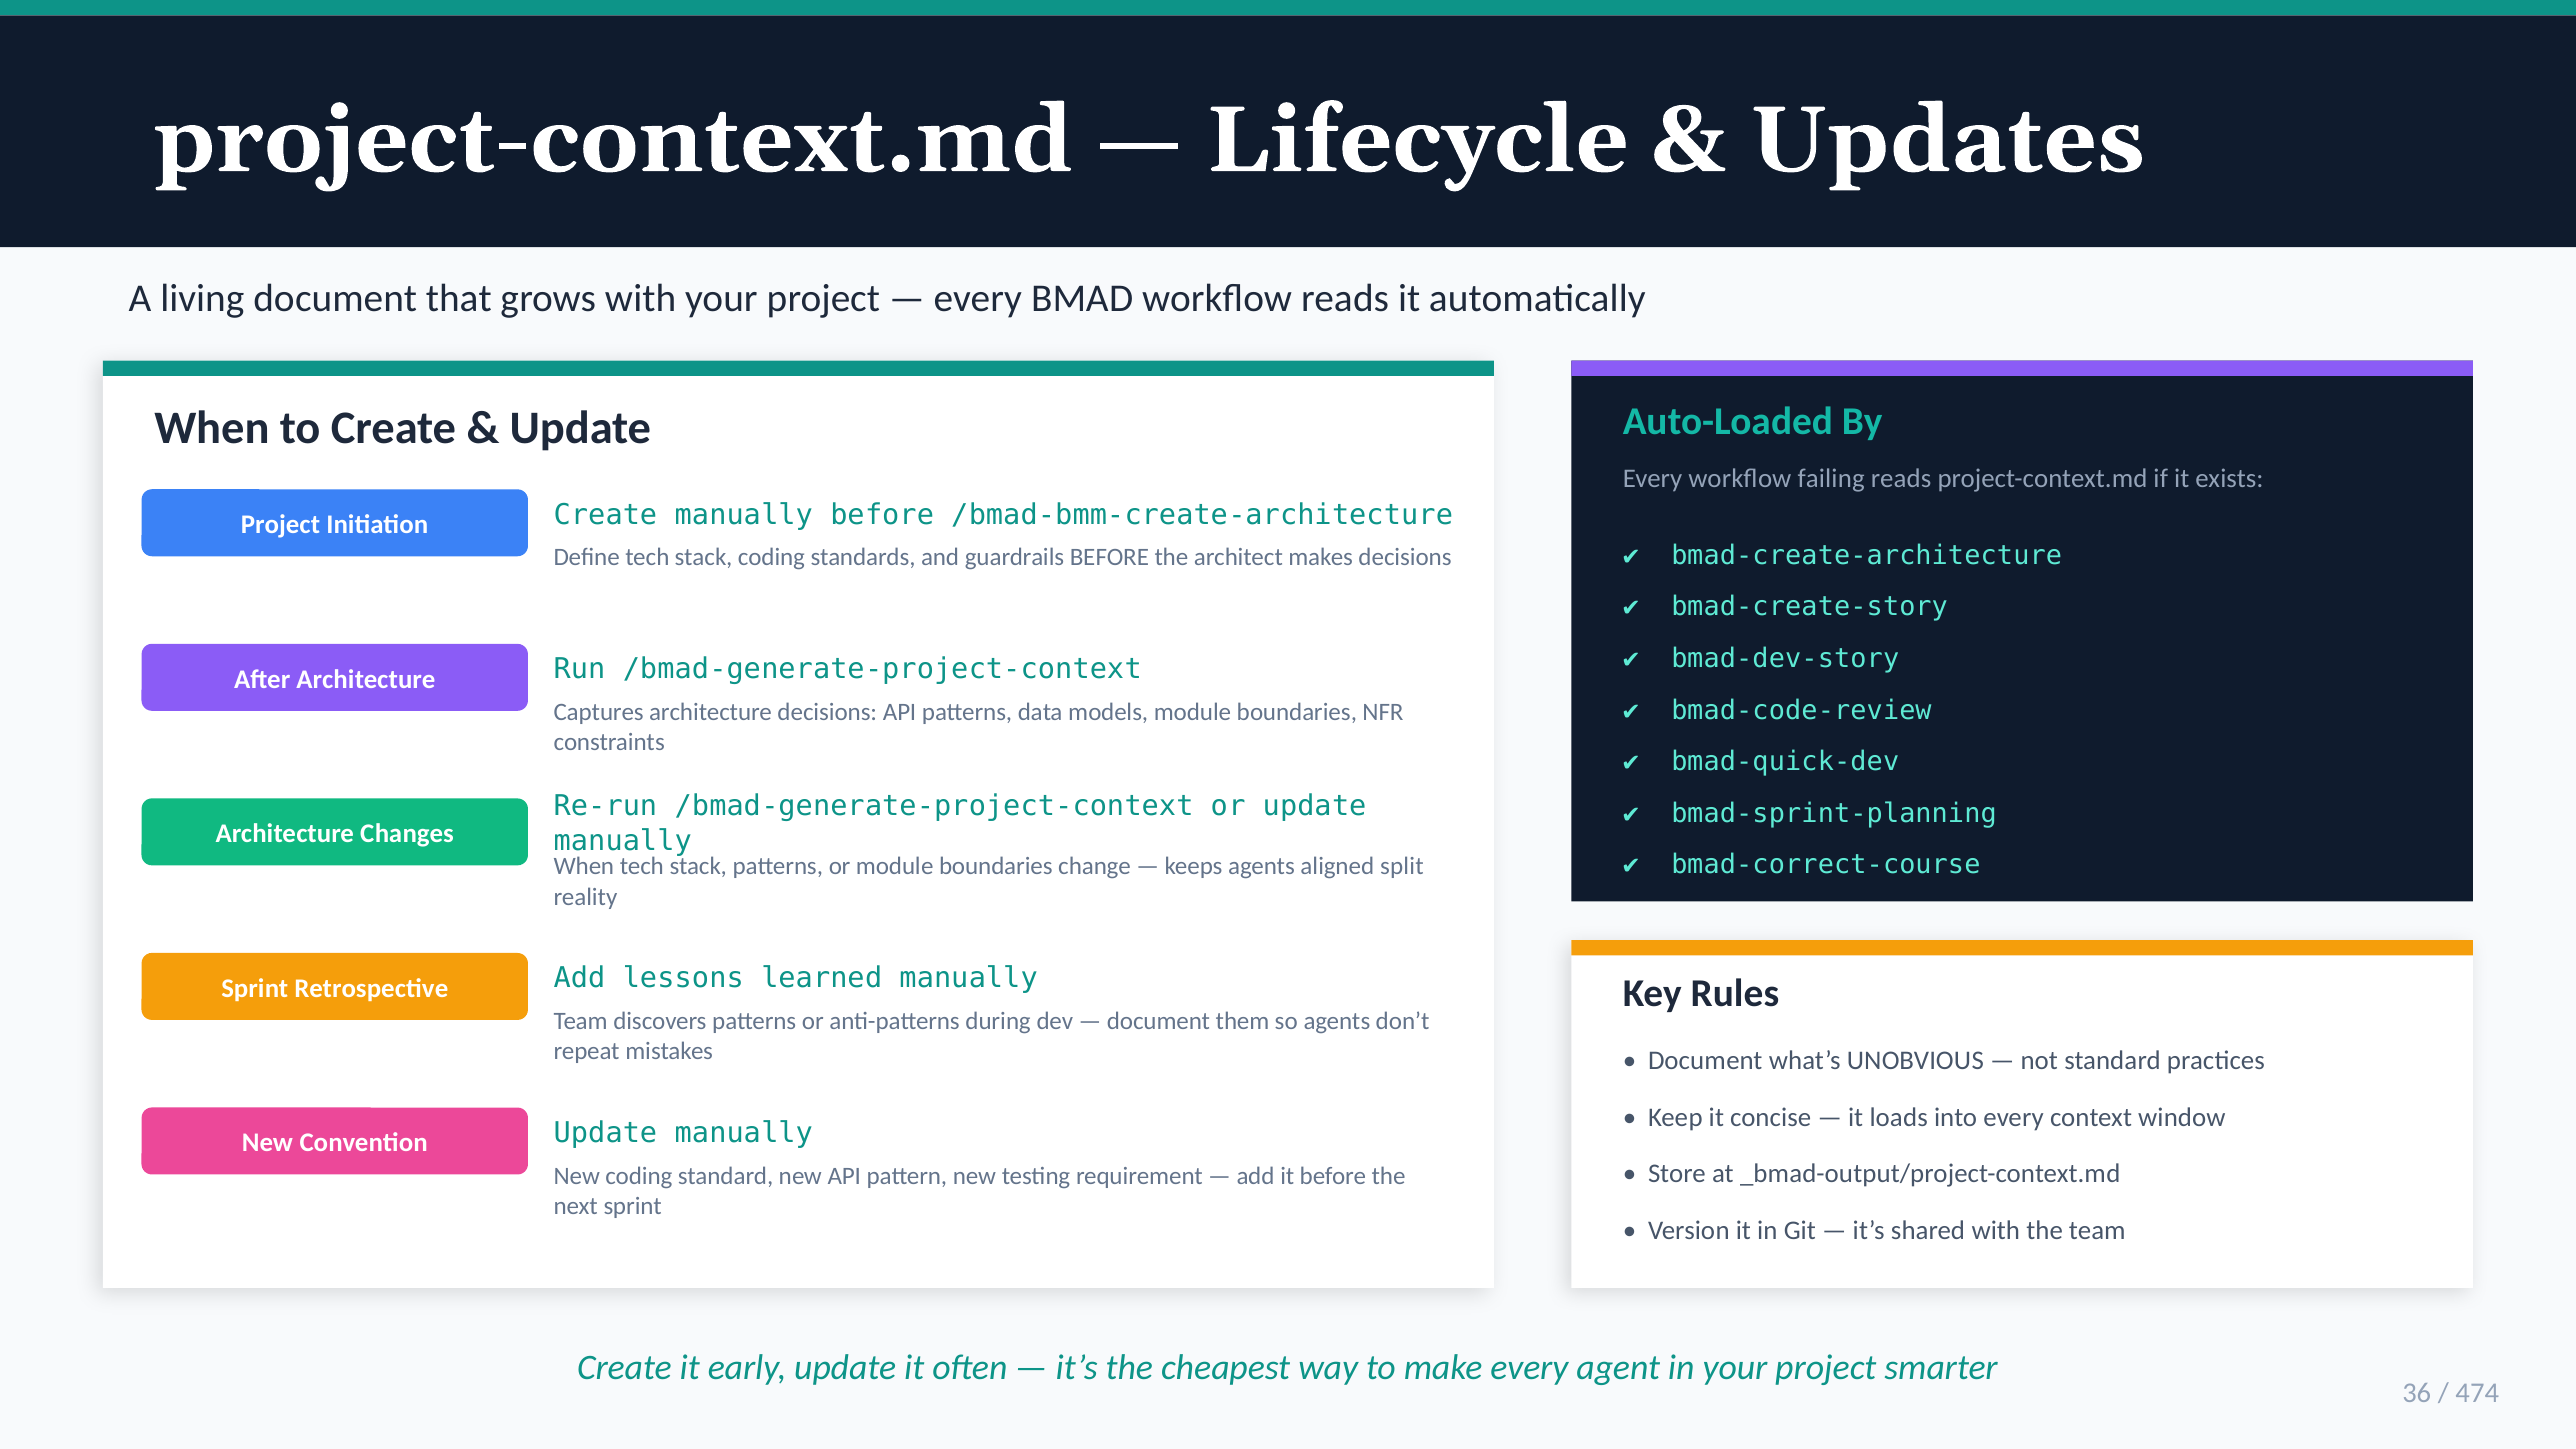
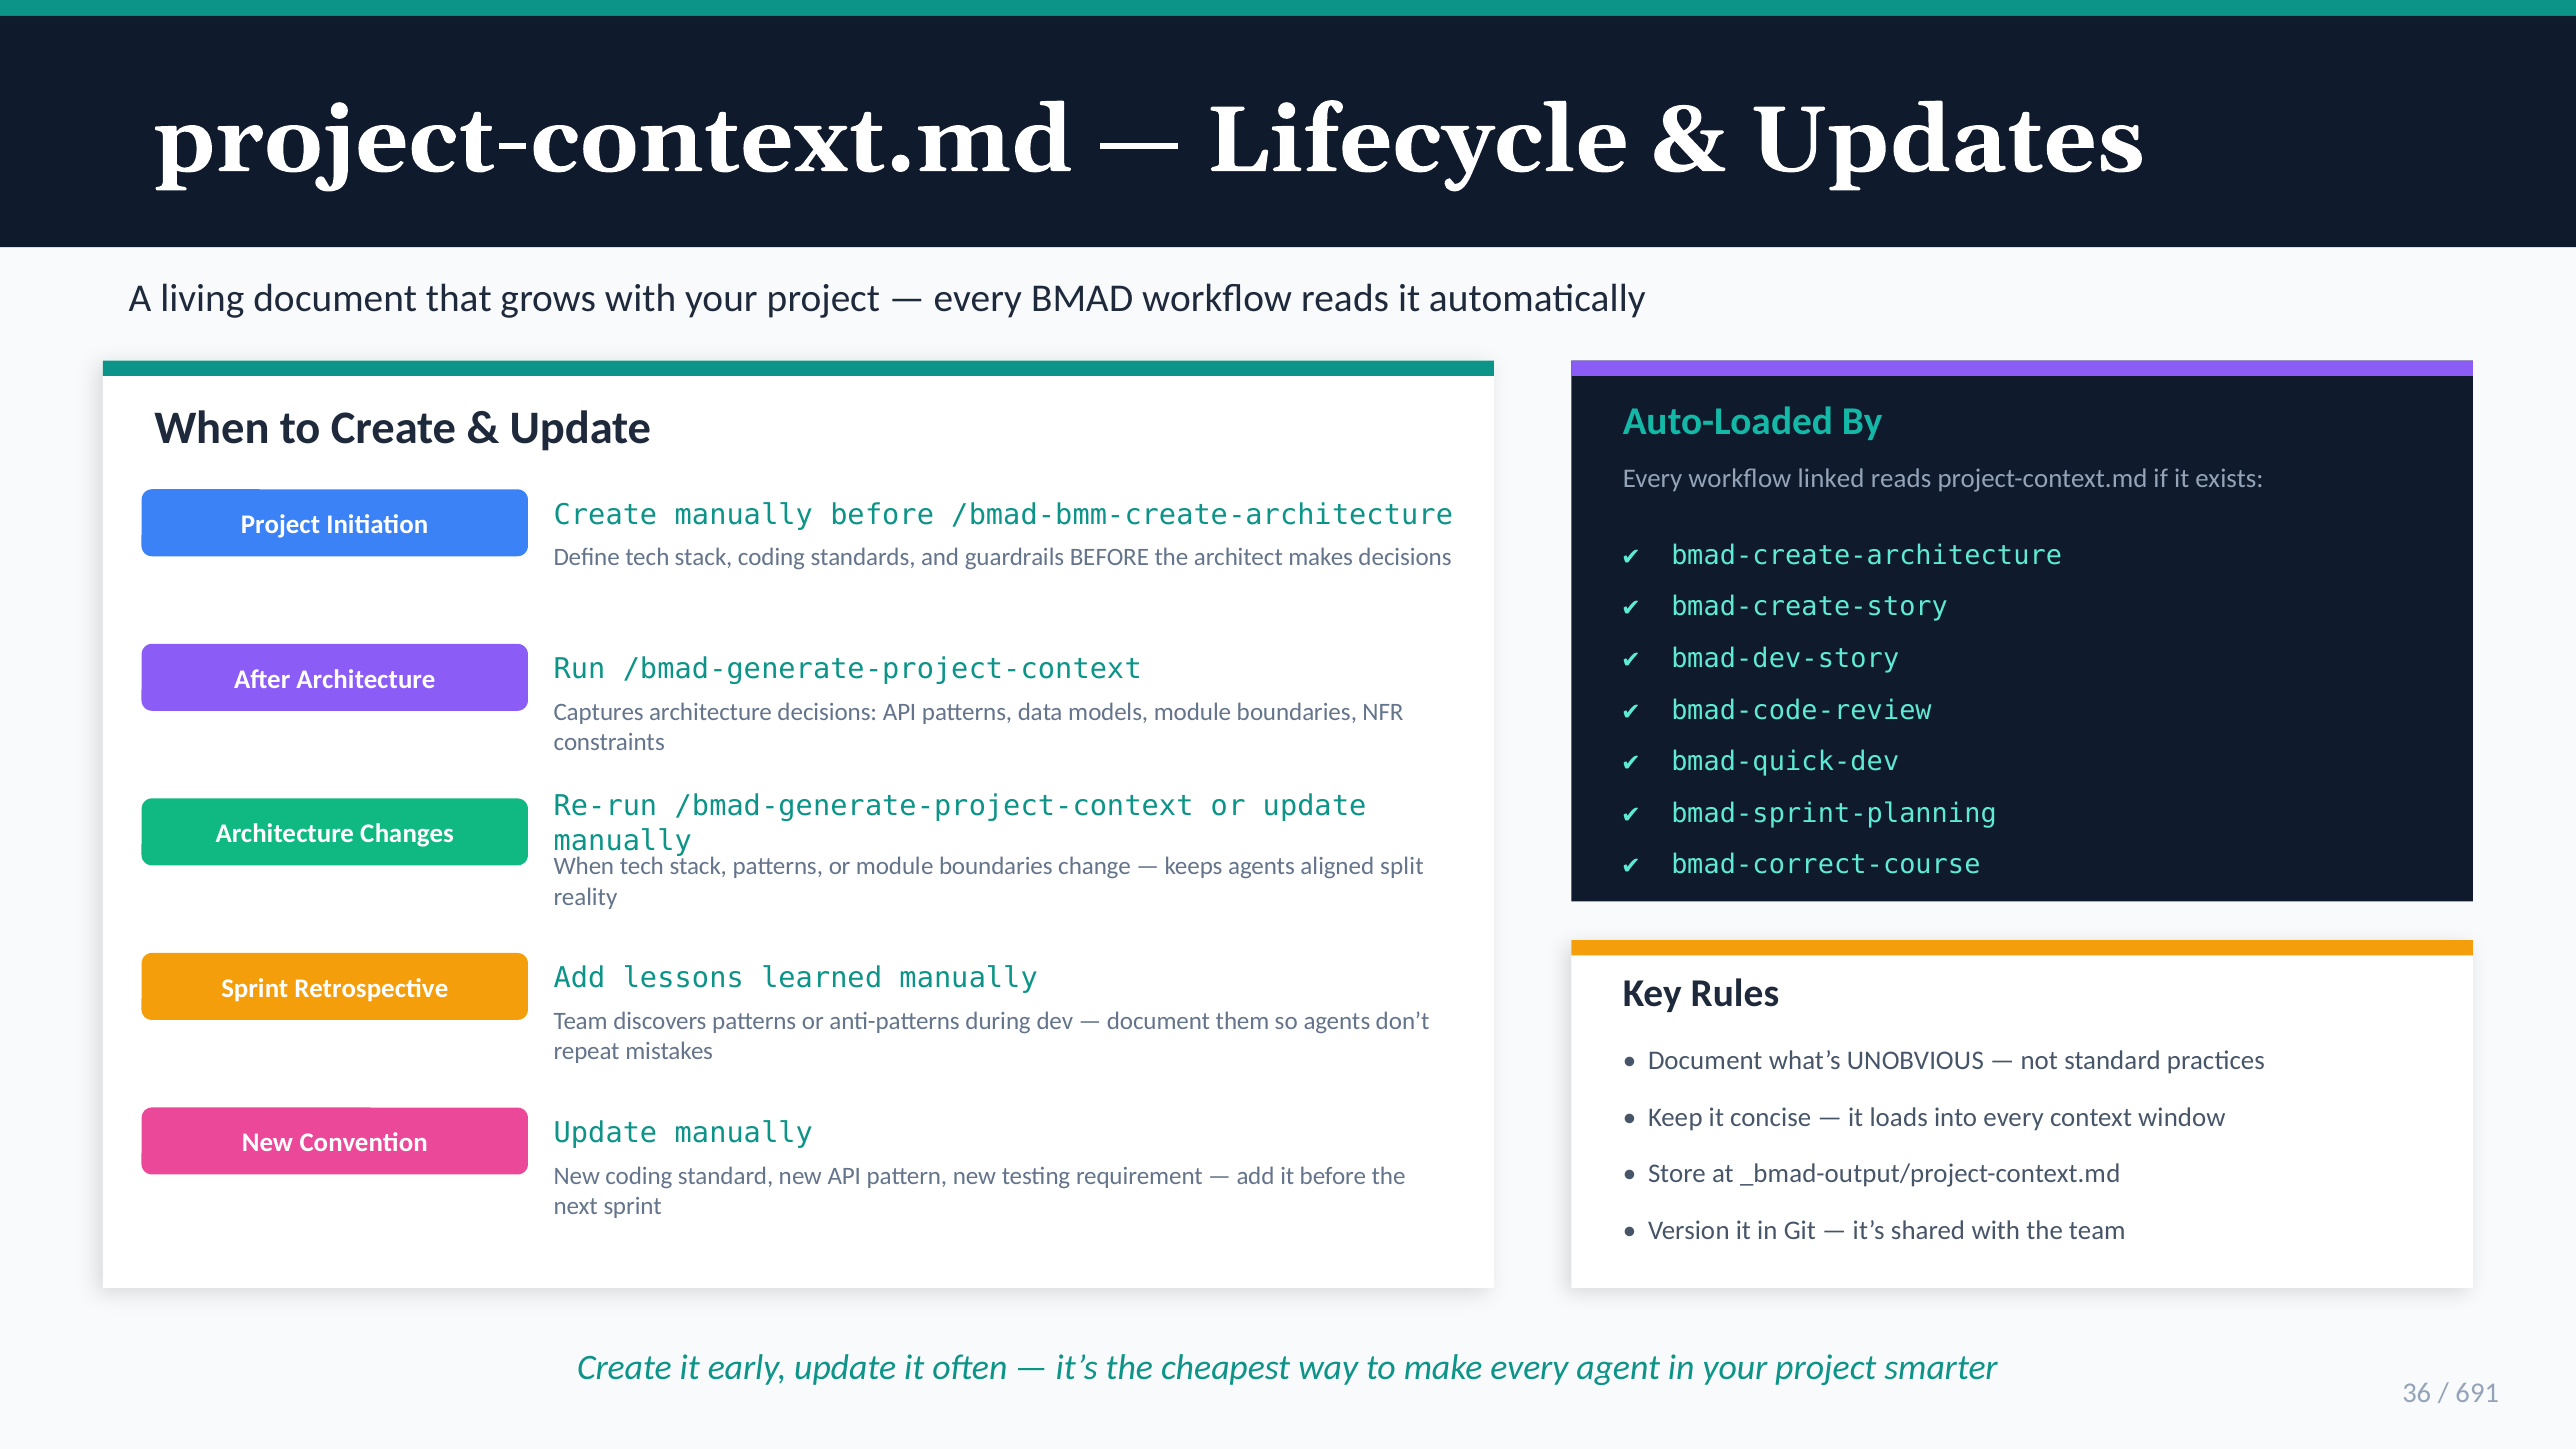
failing: failing -> linked
474: 474 -> 691
